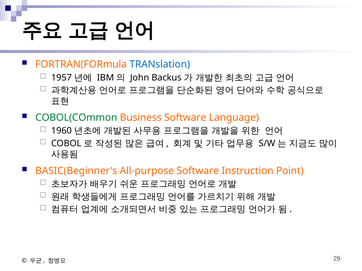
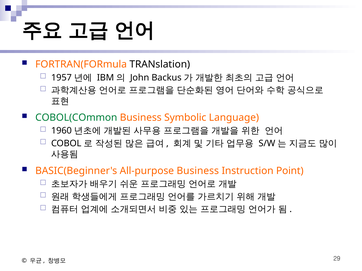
TRANslation colour: blue -> black
Business Software: Software -> Symbolic
All-purpose Software: Software -> Business
